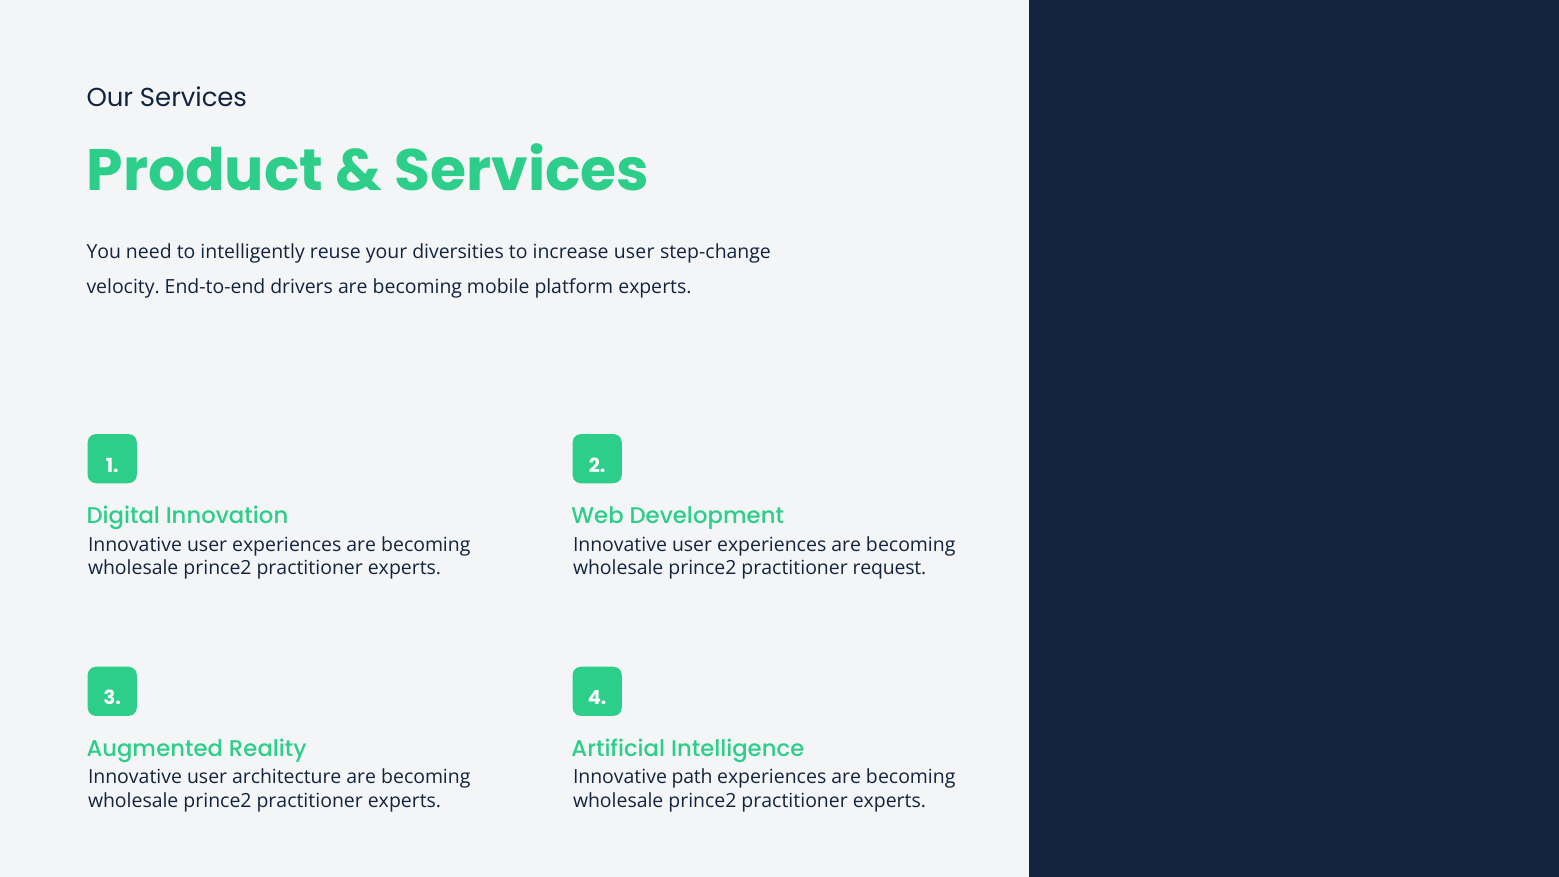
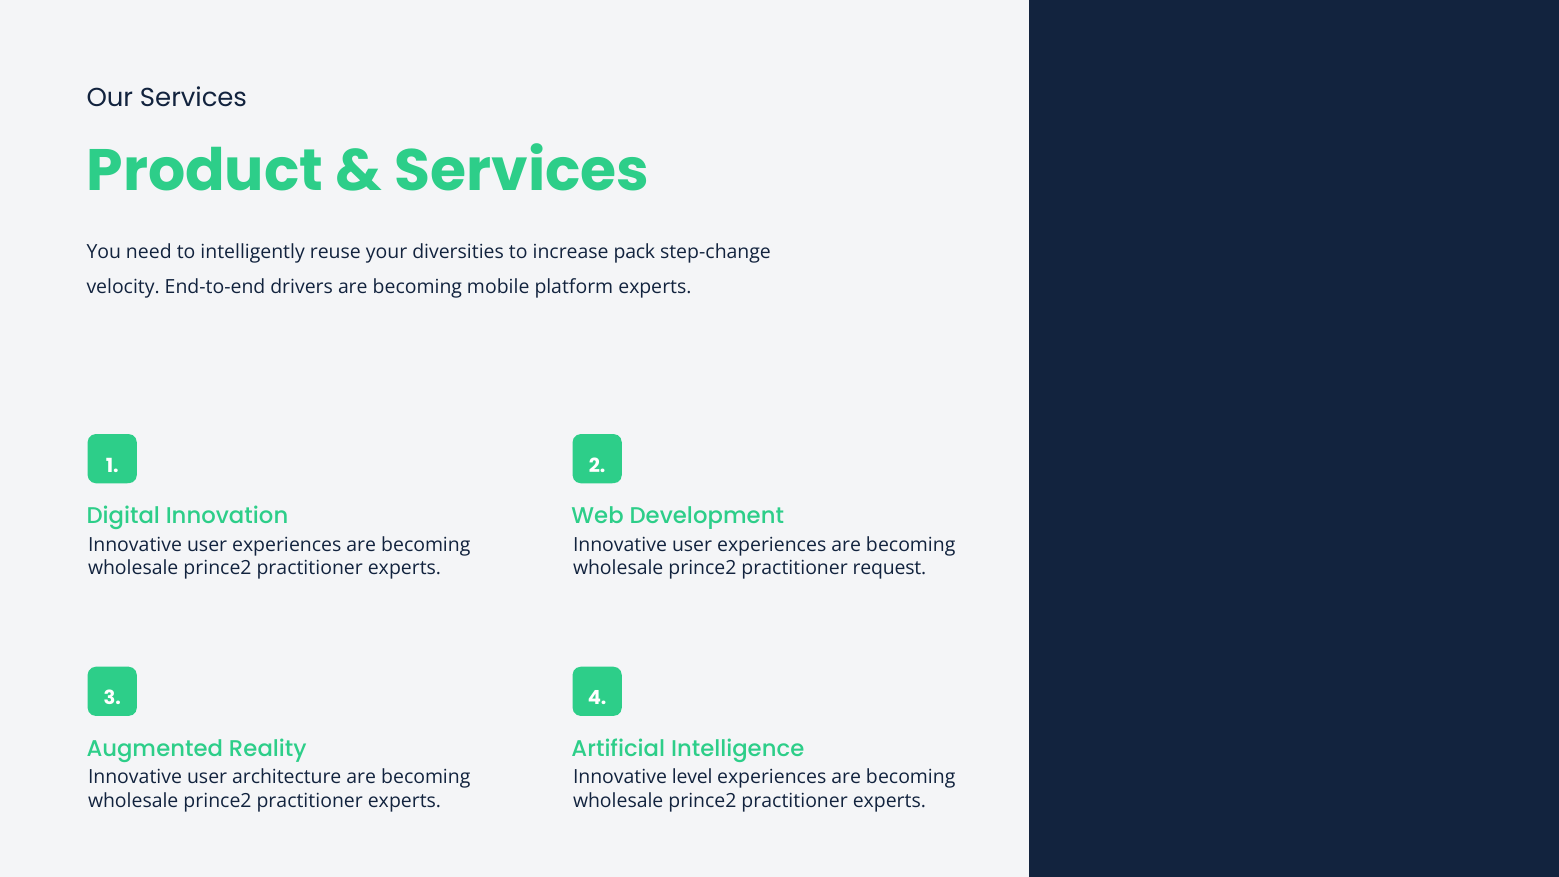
increase user: user -> pack
path: path -> level
